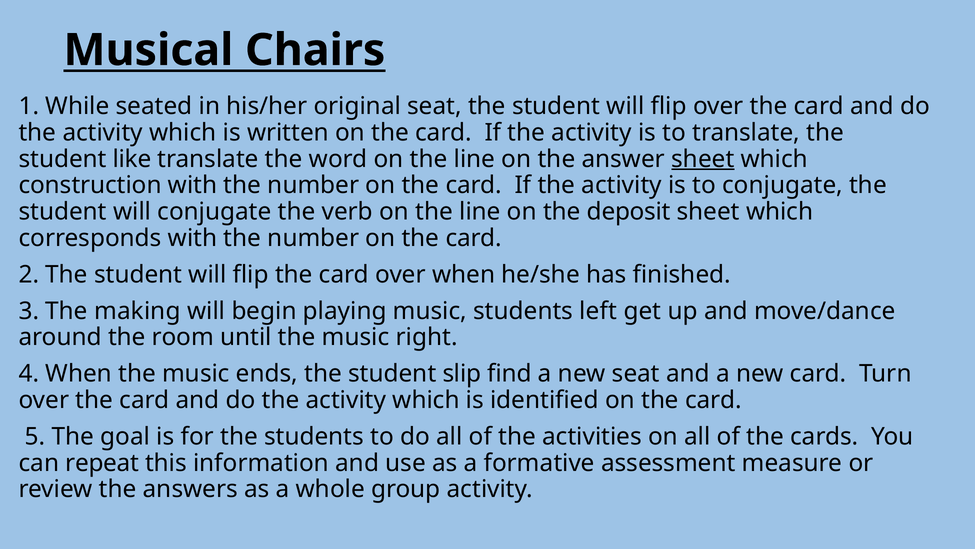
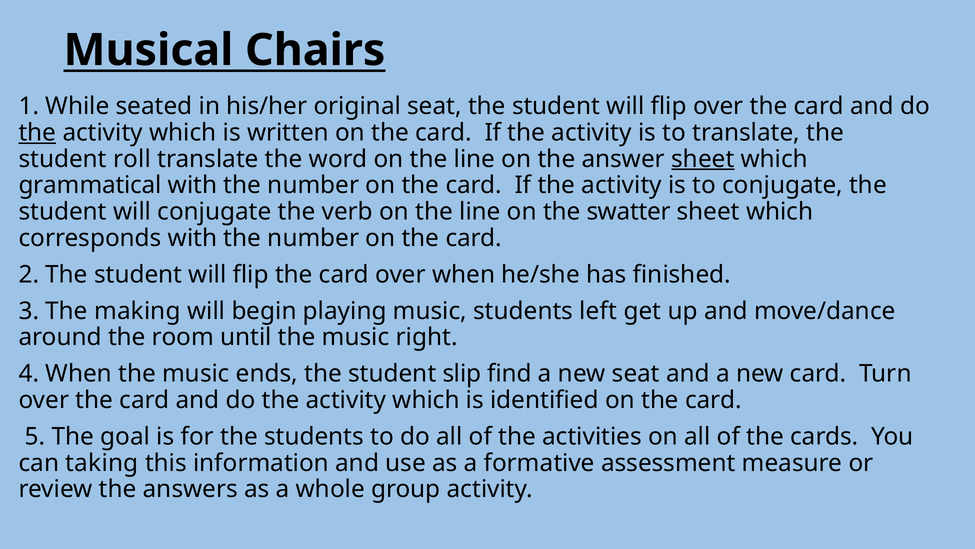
the at (37, 133) underline: none -> present
like: like -> roll
construction: construction -> grammatical
deposit: deposit -> swatter
repeat: repeat -> taking
